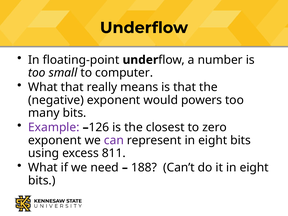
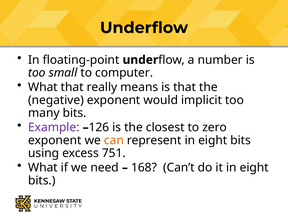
powers: powers -> implicit
can colour: purple -> orange
811: 811 -> 751
188: 188 -> 168
